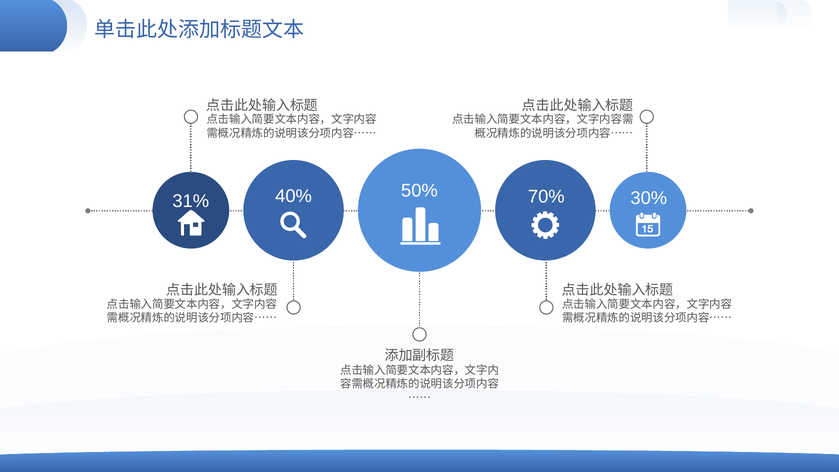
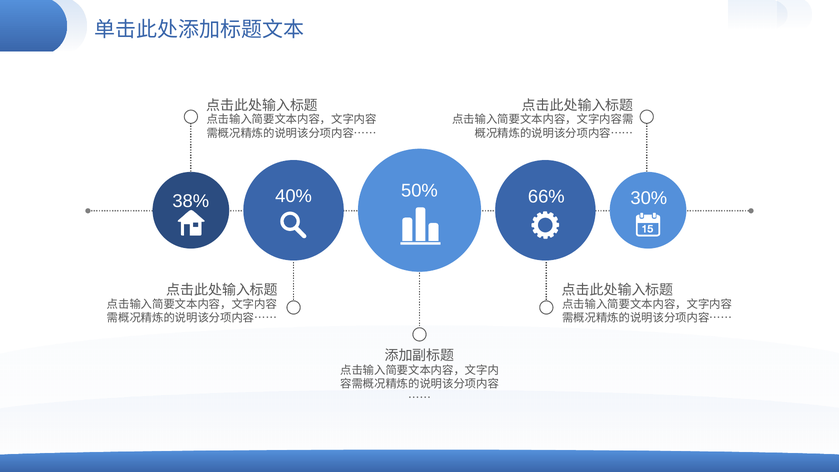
70%: 70% -> 66%
31%: 31% -> 38%
